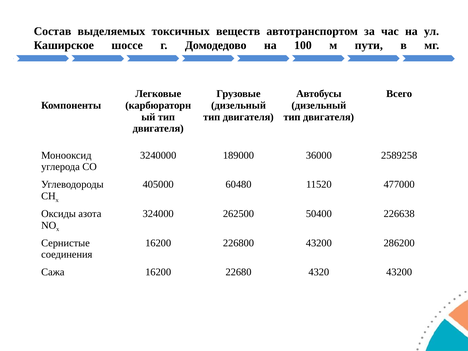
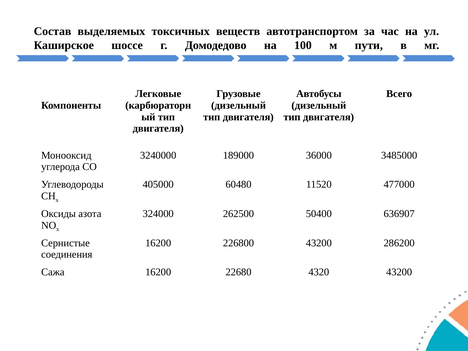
2589258: 2589258 -> 3485000
226638: 226638 -> 636907
